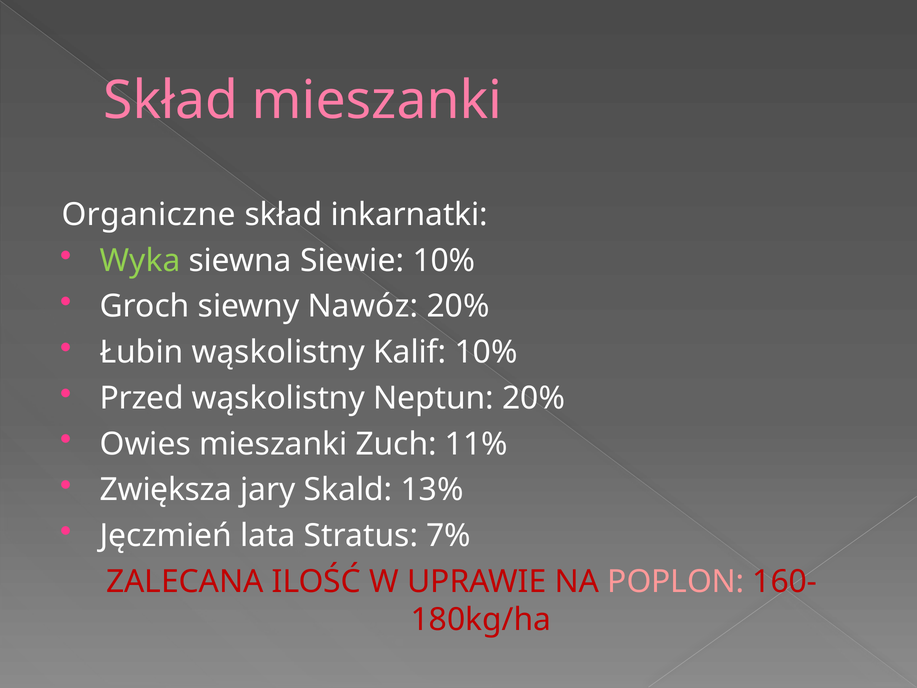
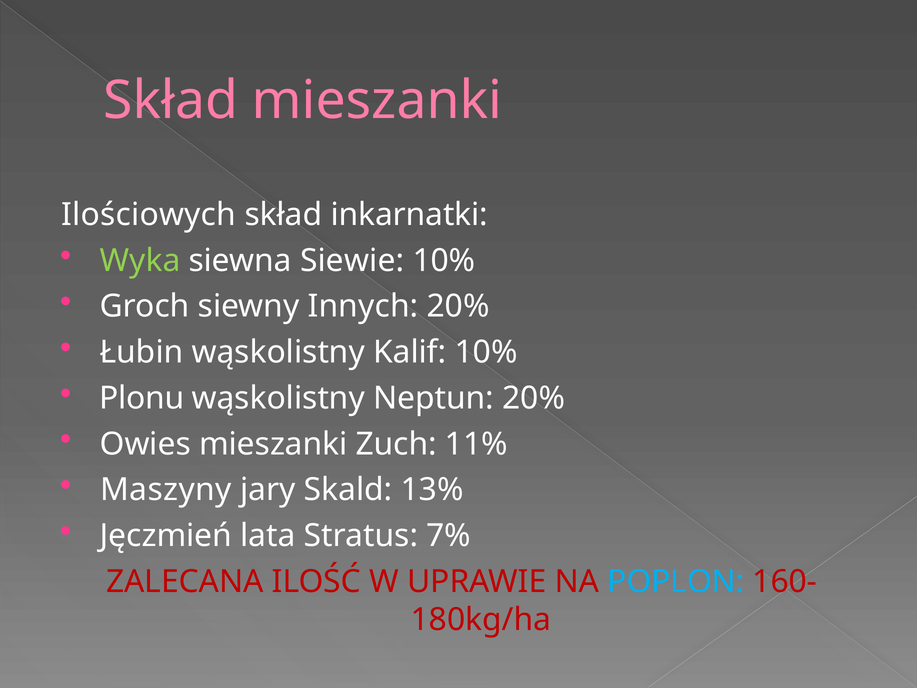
Organiczne: Organiczne -> Ilościowych
Nawóz: Nawóz -> Innych
Przed: Przed -> Plonu
Zwiększa: Zwiększa -> Maszyny
POPLON colour: pink -> light blue
